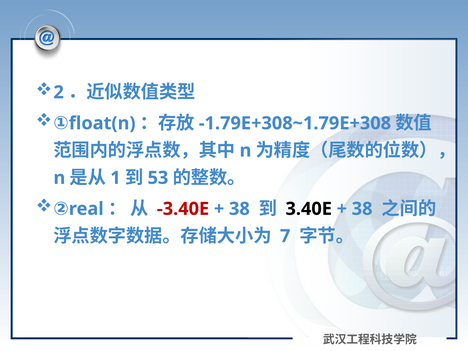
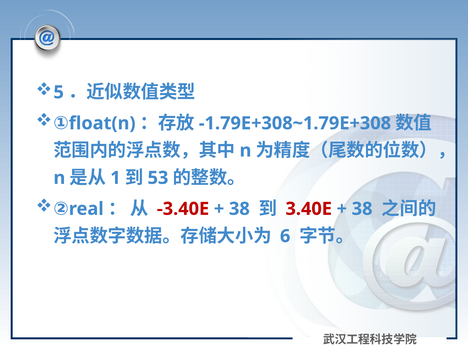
2: 2 -> 5
3.40E colour: black -> red
7: 7 -> 6
